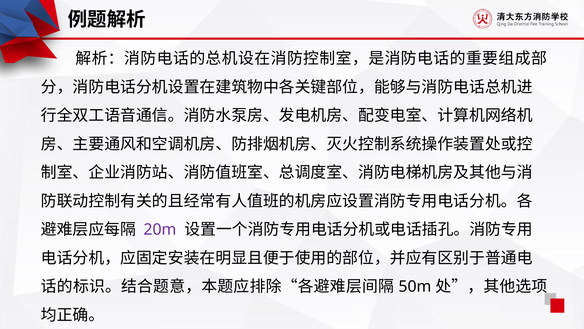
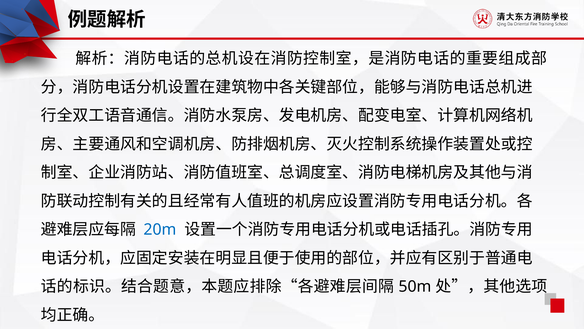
20m colour: purple -> blue
